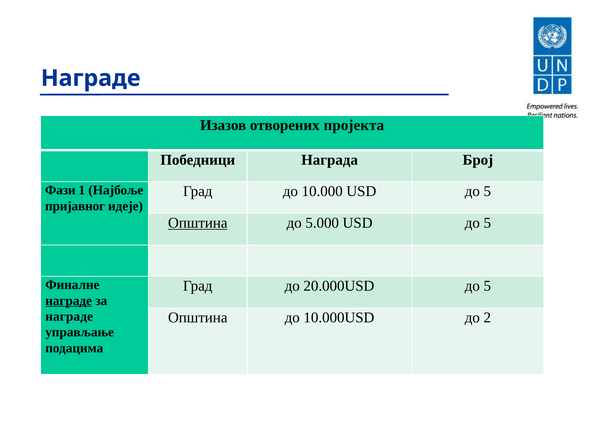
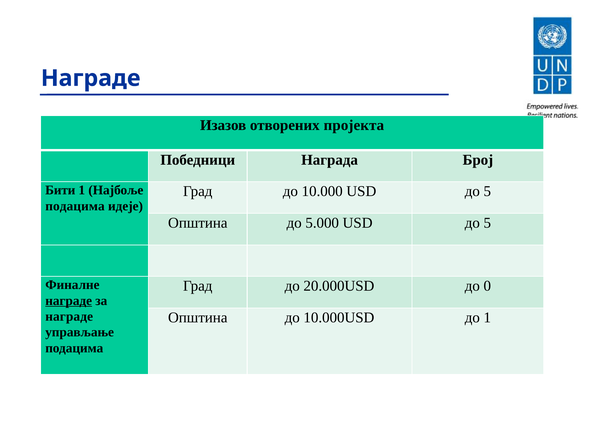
Фази: Фази -> Бити
пријавног at (75, 206): пријавног -> подацима
Општина at (198, 223) underline: present -> none
20.000USD до 5: 5 -> 0
до 2: 2 -> 1
